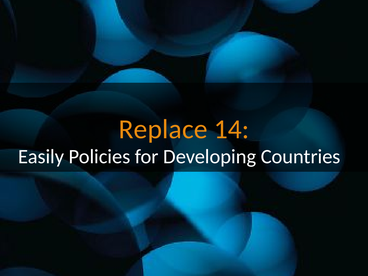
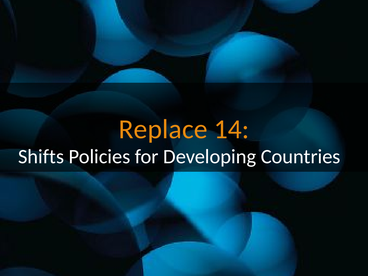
Easily: Easily -> Shifts
